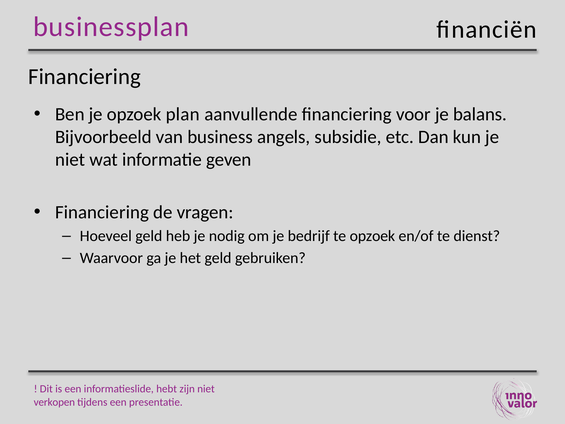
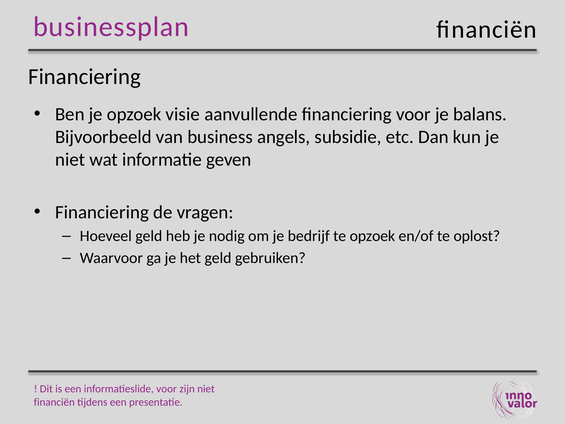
plan: plan -> visie
dienst: dienst -> oplost
informatieslide hebt: hebt -> voor
verkopen at (54, 402): verkopen -> financiën
